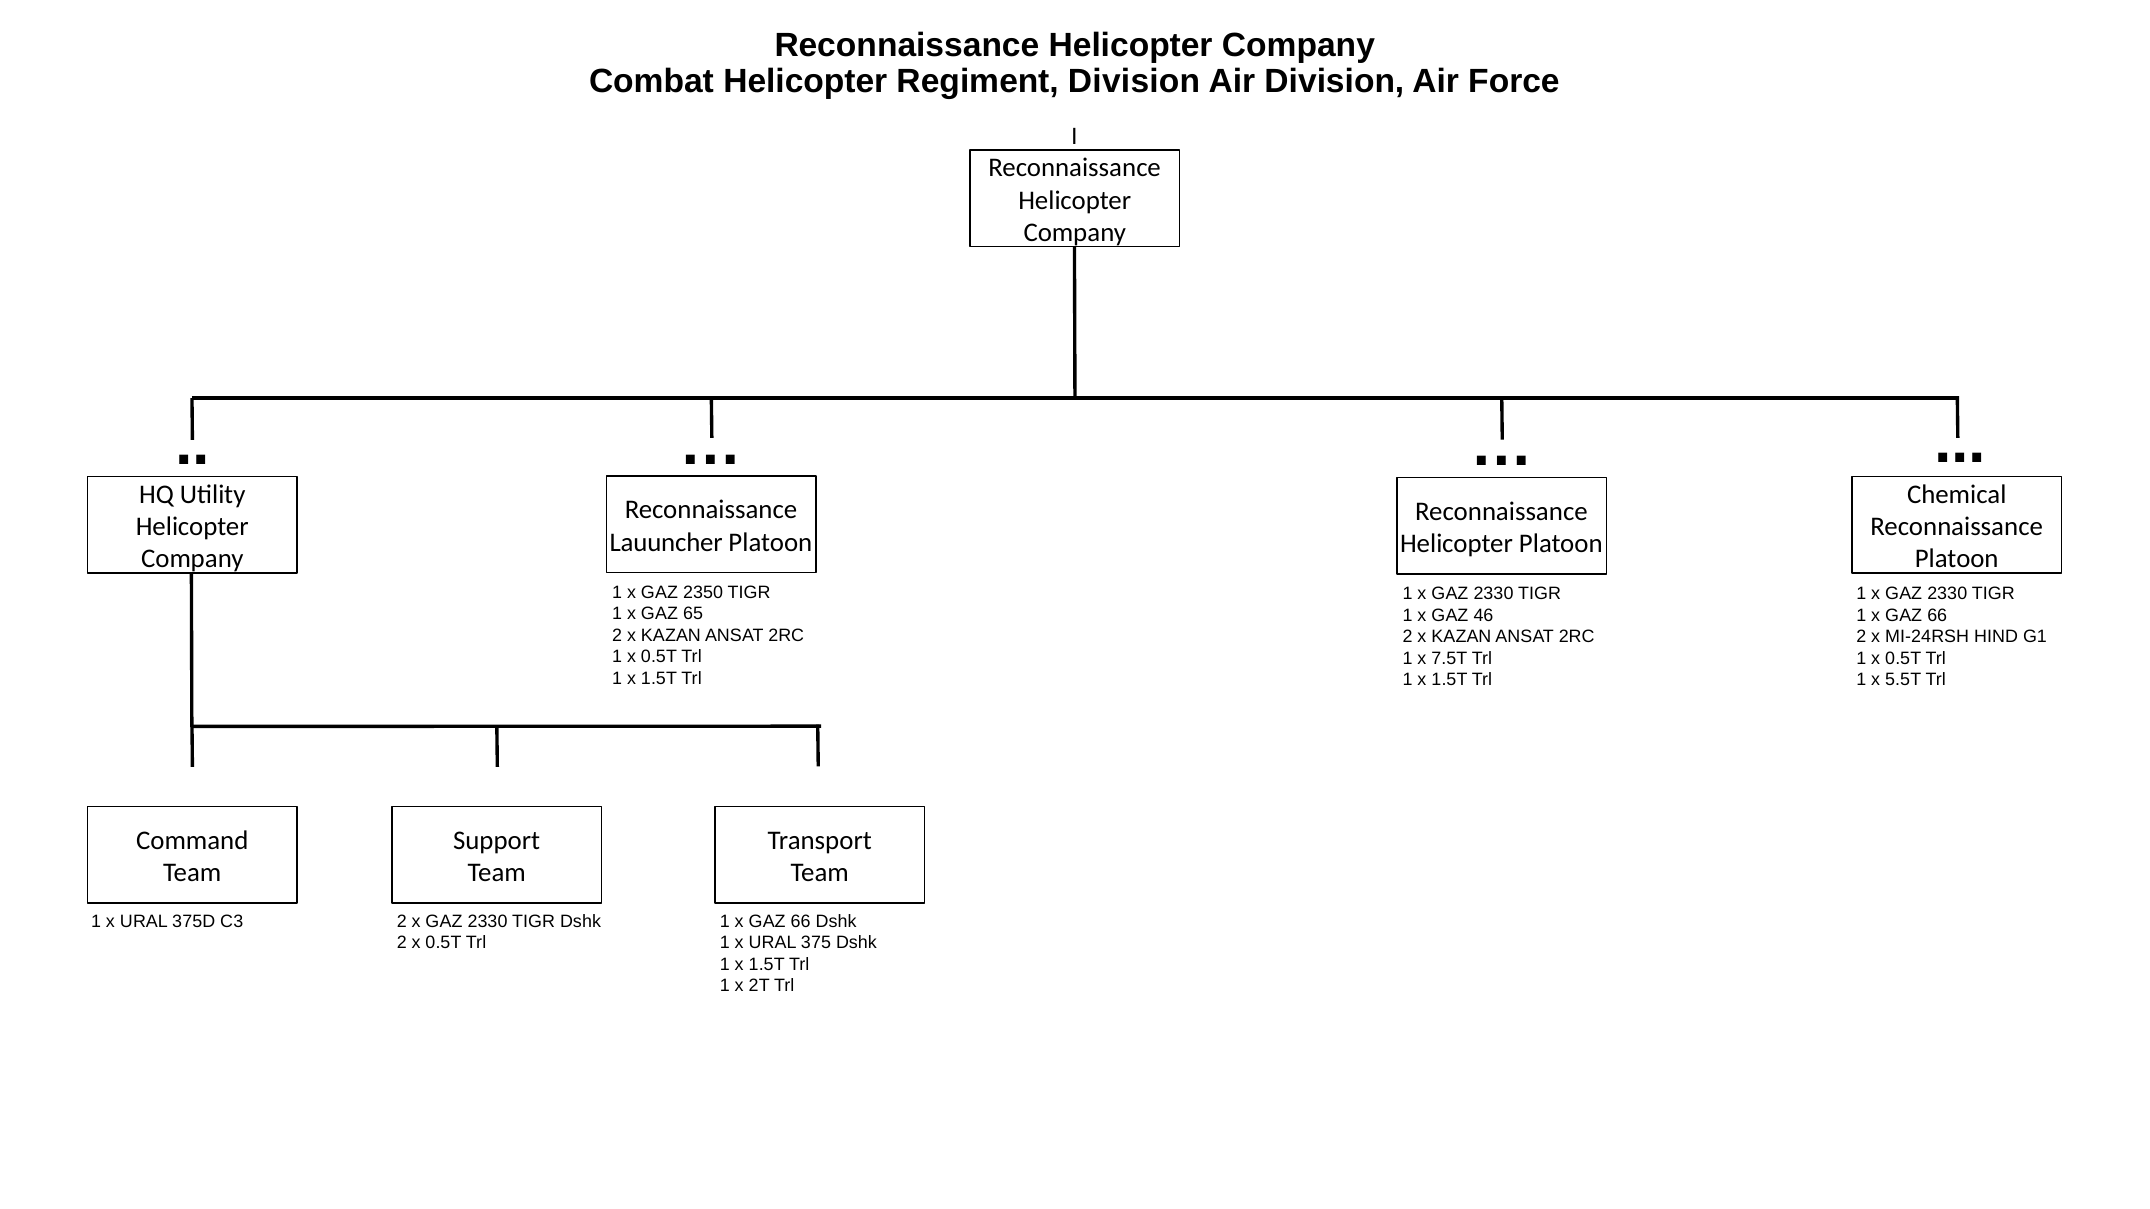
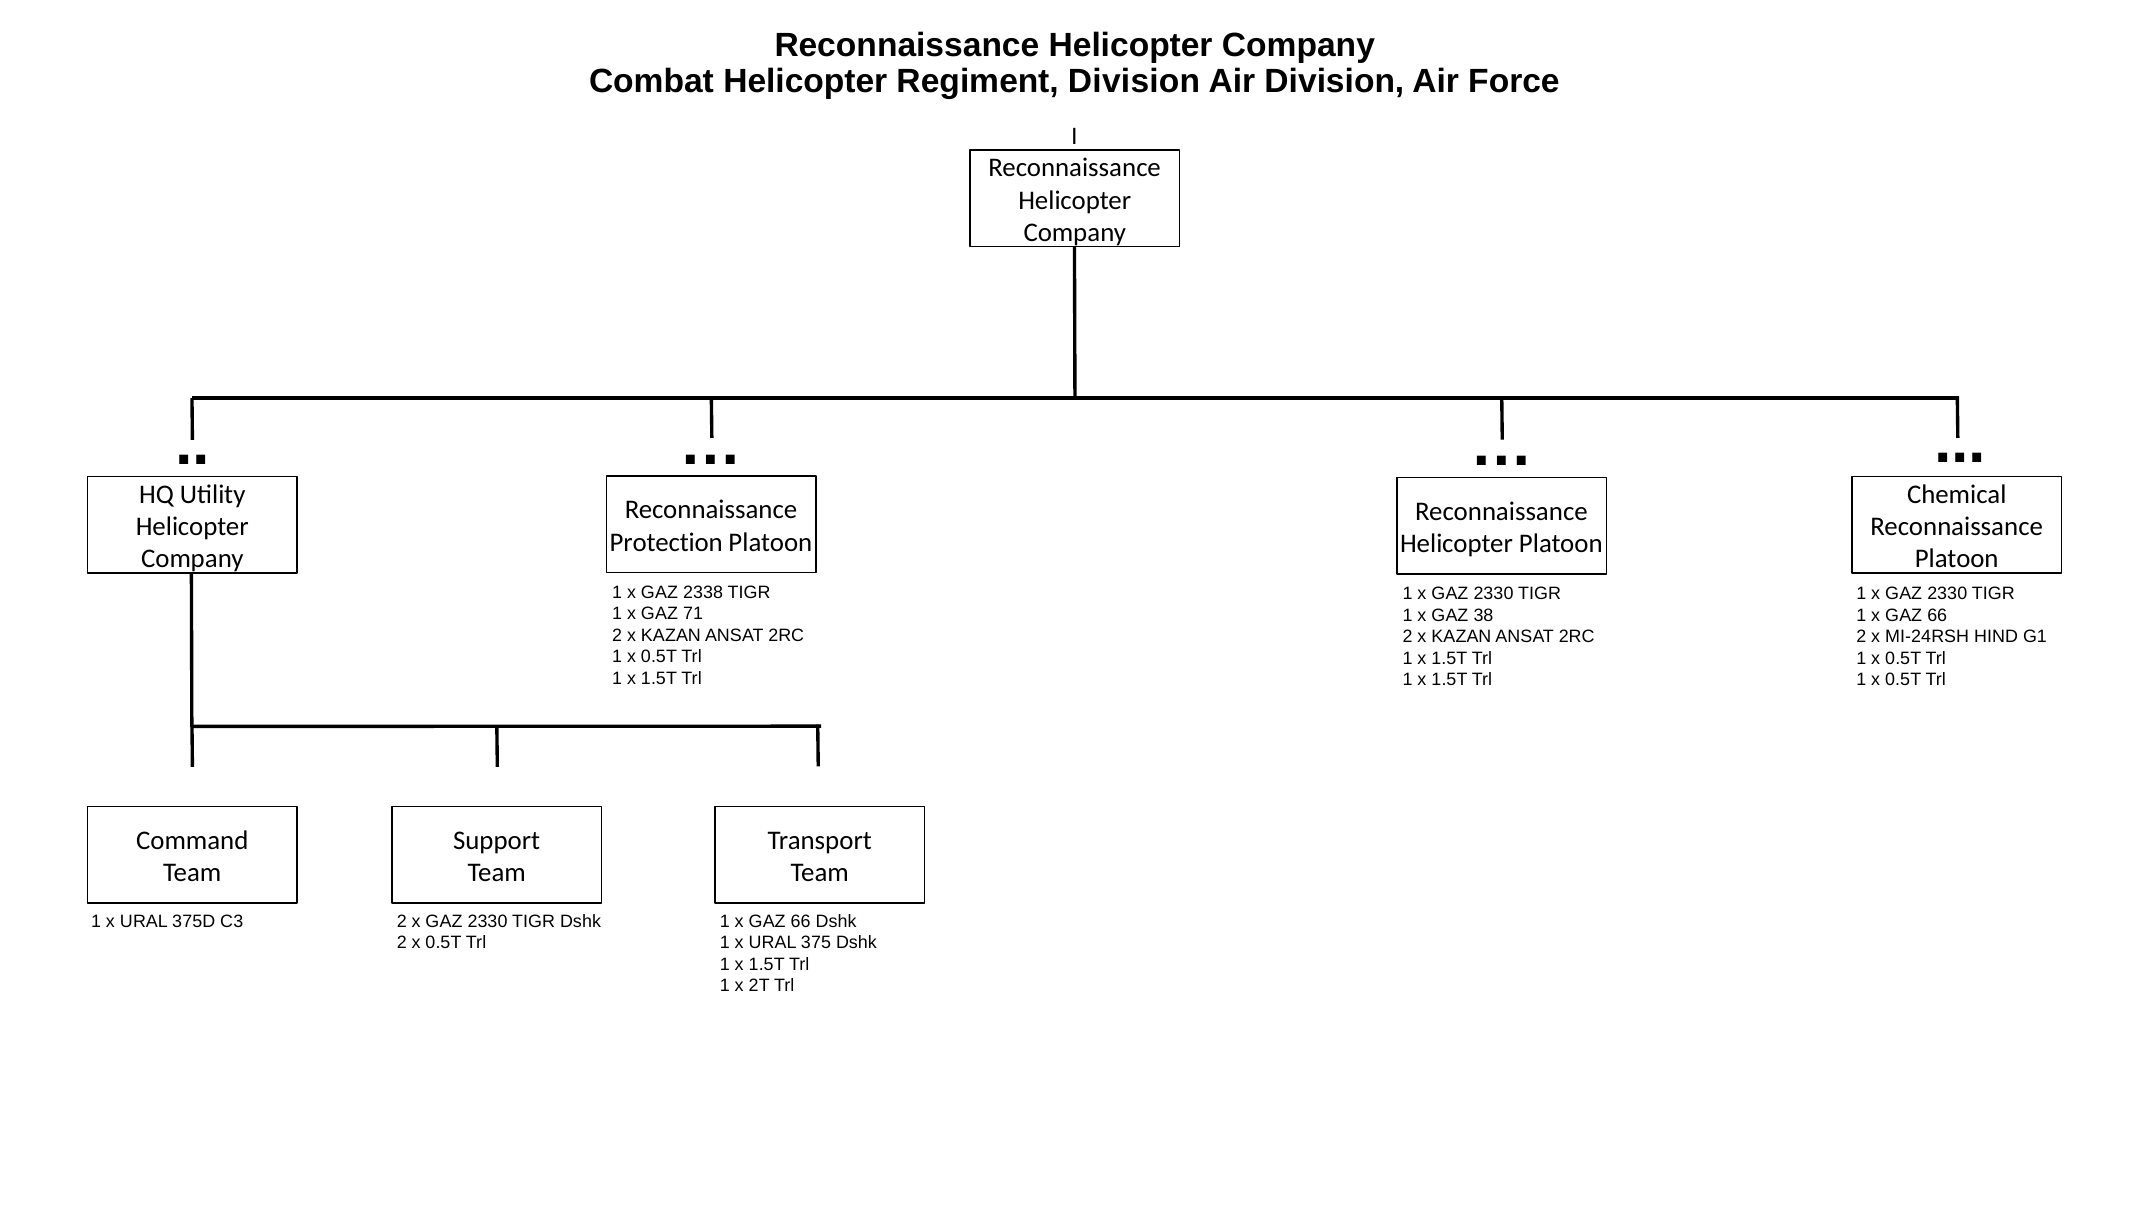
Lauuncher: Lauuncher -> Protection
2350: 2350 -> 2338
65: 65 -> 71
46: 46 -> 38
7.5T at (1449, 659): 7.5T -> 1.5T
5.5T at (1903, 680): 5.5T -> 0.5T
